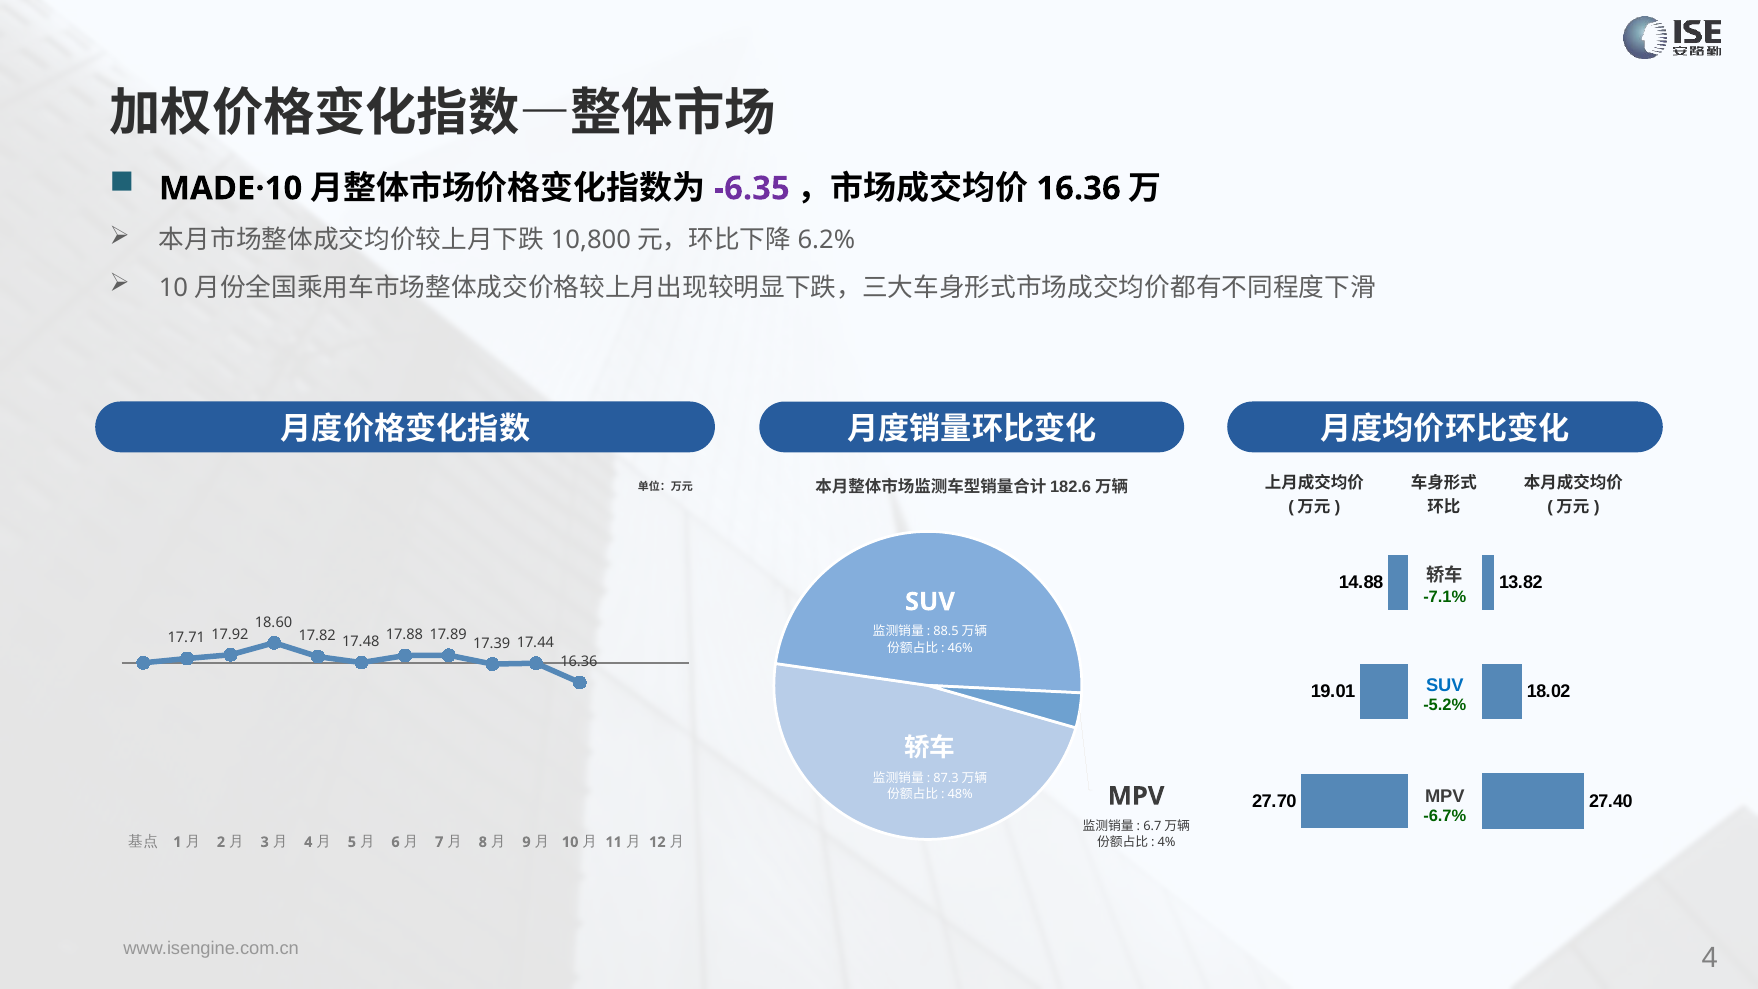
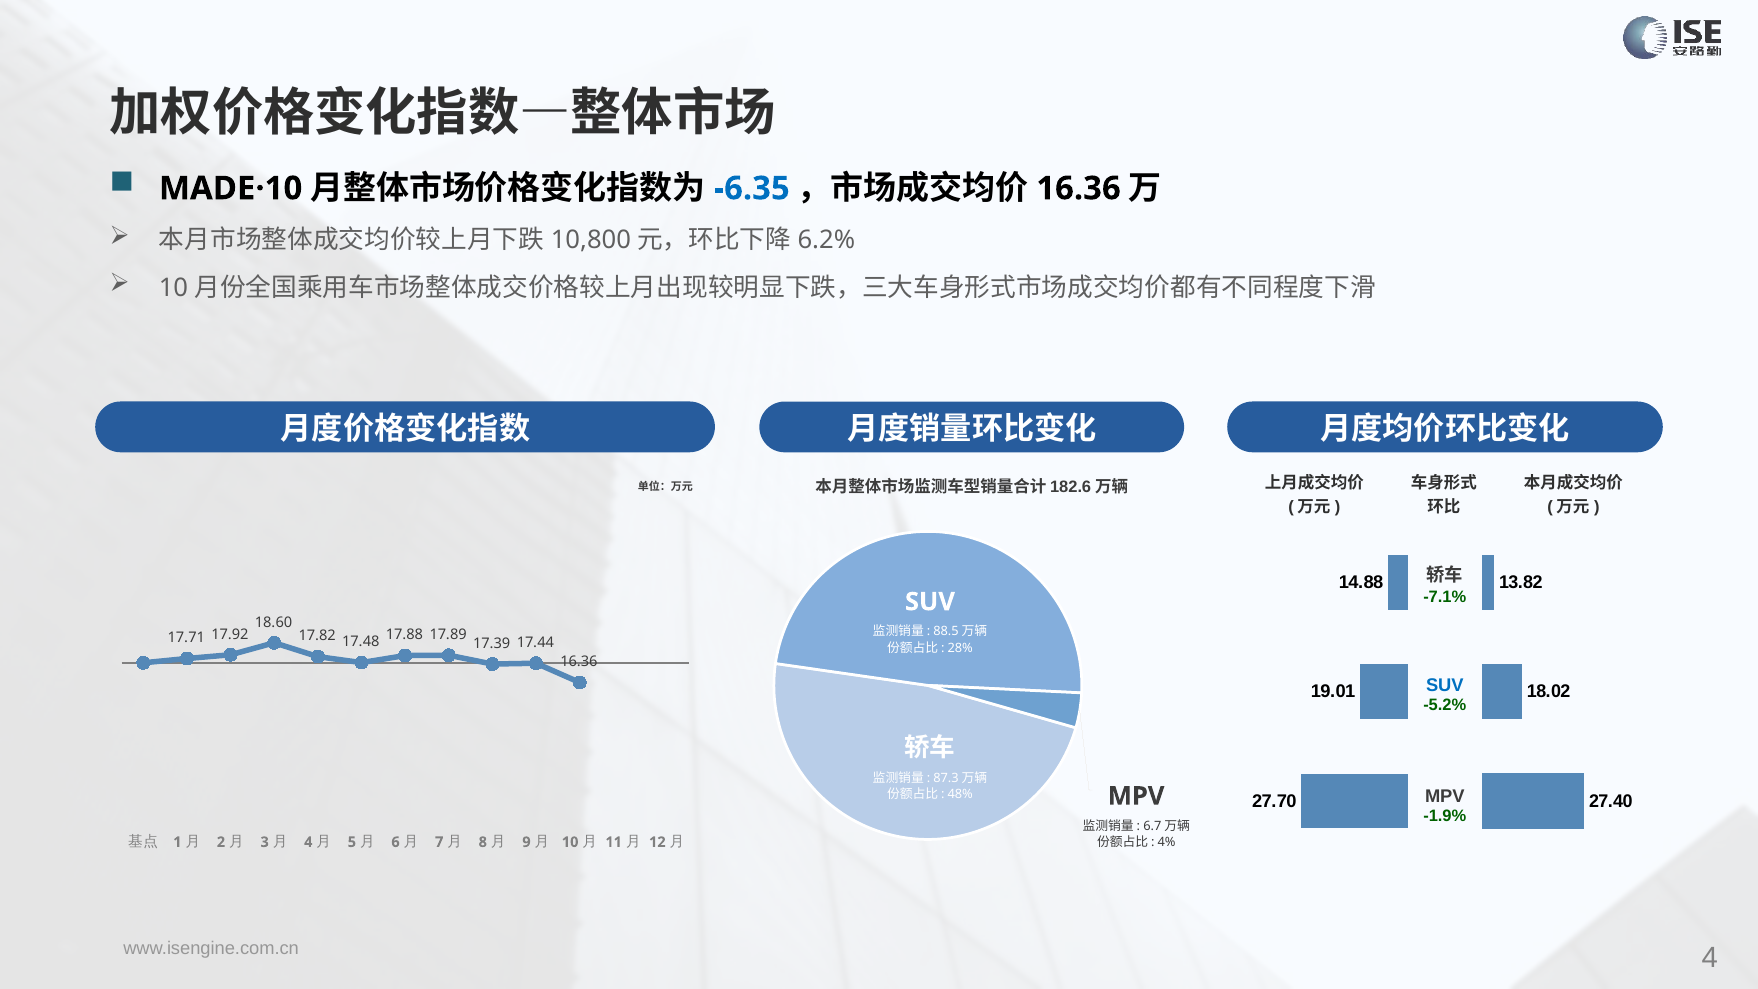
-6.35 colour: purple -> blue
46%: 46% -> 28%
-6.7%: -6.7% -> -1.9%
